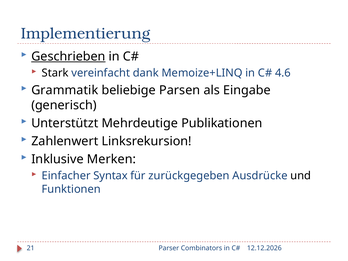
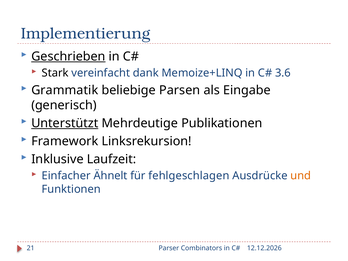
4.6: 4.6 -> 3.6
Unterstützt underline: none -> present
Zahlenwert: Zahlenwert -> Framework
Merken: Merken -> Laufzeit
Syntax: Syntax -> Ähnelt
zurückgegeben: zurückgegeben -> fehlgeschlagen
und colour: black -> orange
